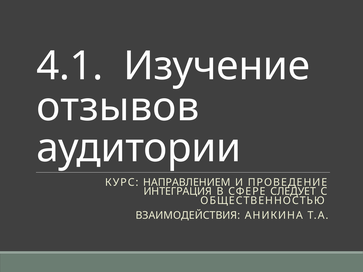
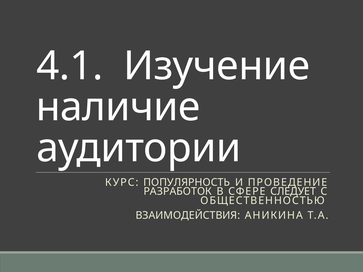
отзывов: отзывов -> наличие
НАПРАВЛЕНИЕМ: НАПРАВЛЕНИЕМ -> ПОПУЛЯРНОСТЬ
ИНТЕГРАЦИЯ: ИНТЕГРАЦИЯ -> РАЗРАБОТОК
